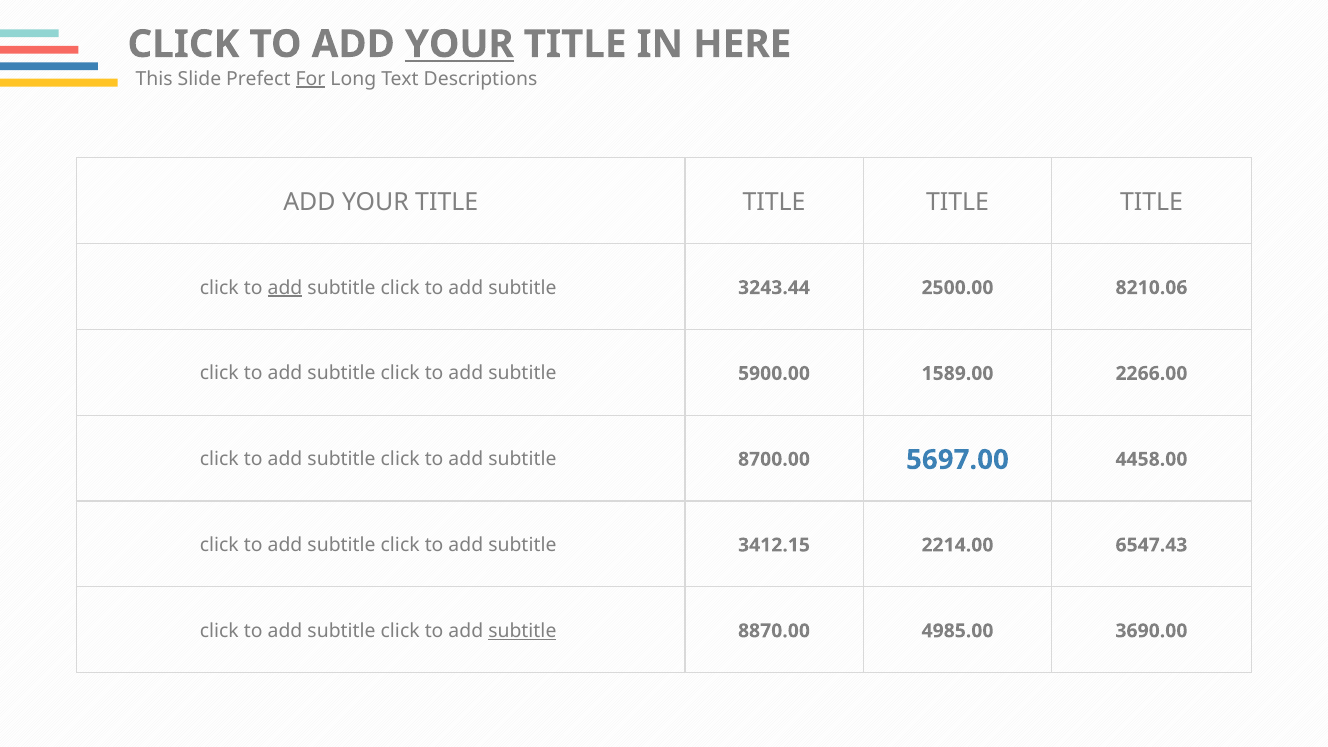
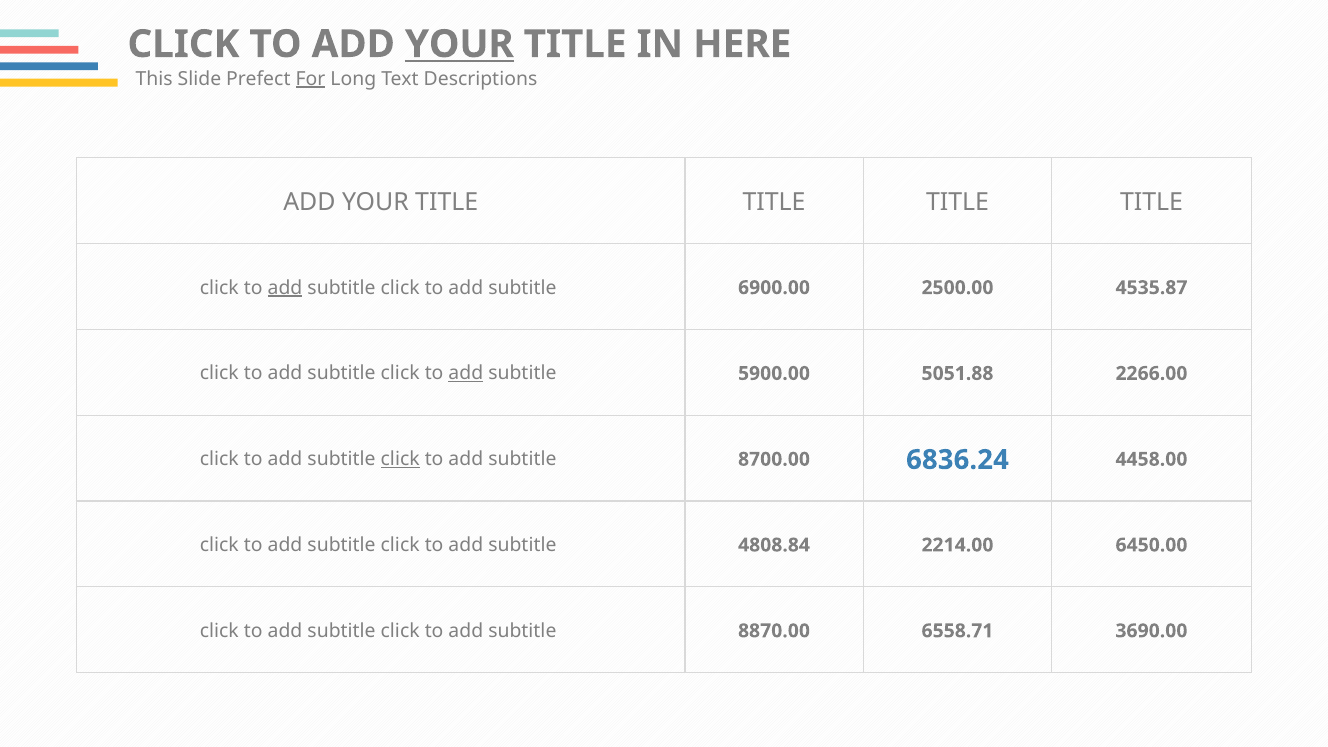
3243.44: 3243.44 -> 6900.00
8210.06: 8210.06 -> 4535.87
add at (466, 373) underline: none -> present
1589.00: 1589.00 -> 5051.88
click at (400, 459) underline: none -> present
5697.00: 5697.00 -> 6836.24
3412.15: 3412.15 -> 4808.84
6547.43: 6547.43 -> 6450.00
subtitle at (522, 631) underline: present -> none
4985.00: 4985.00 -> 6558.71
